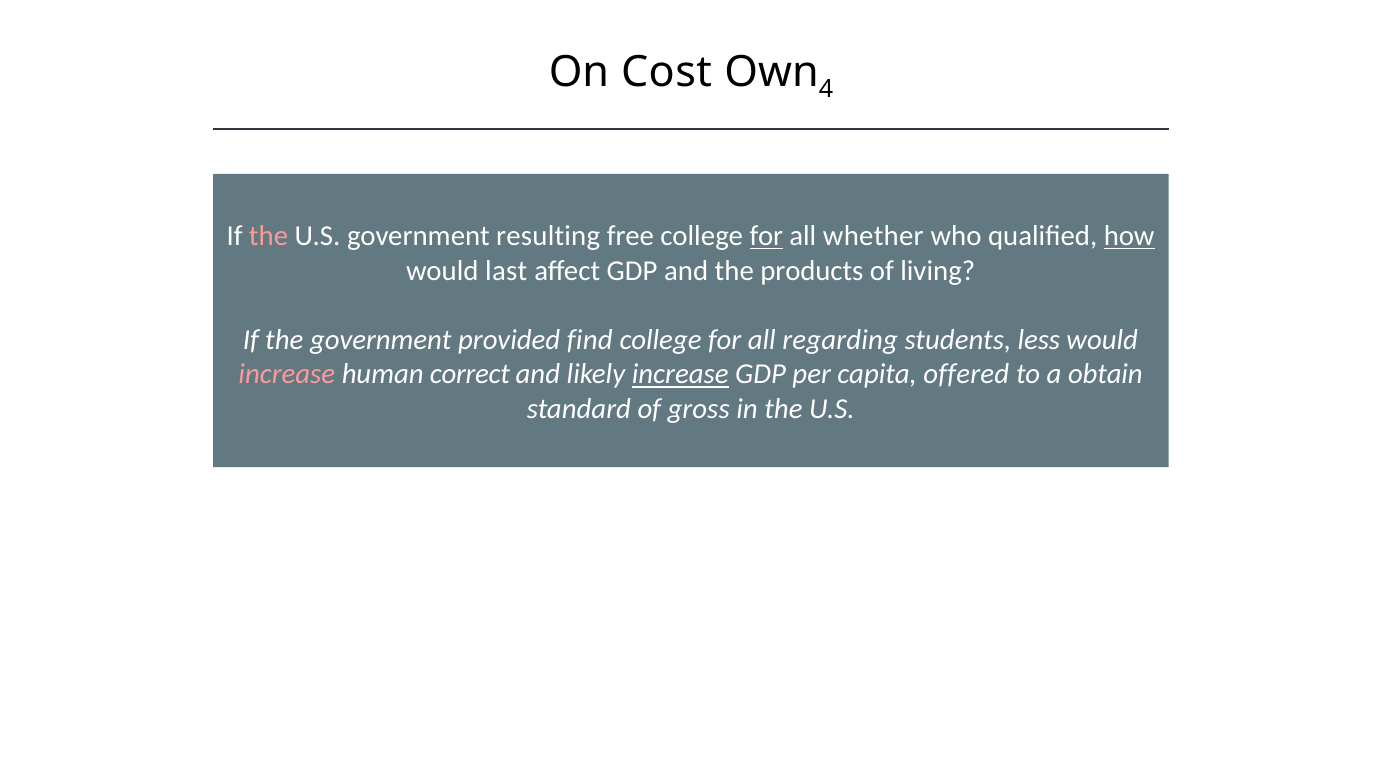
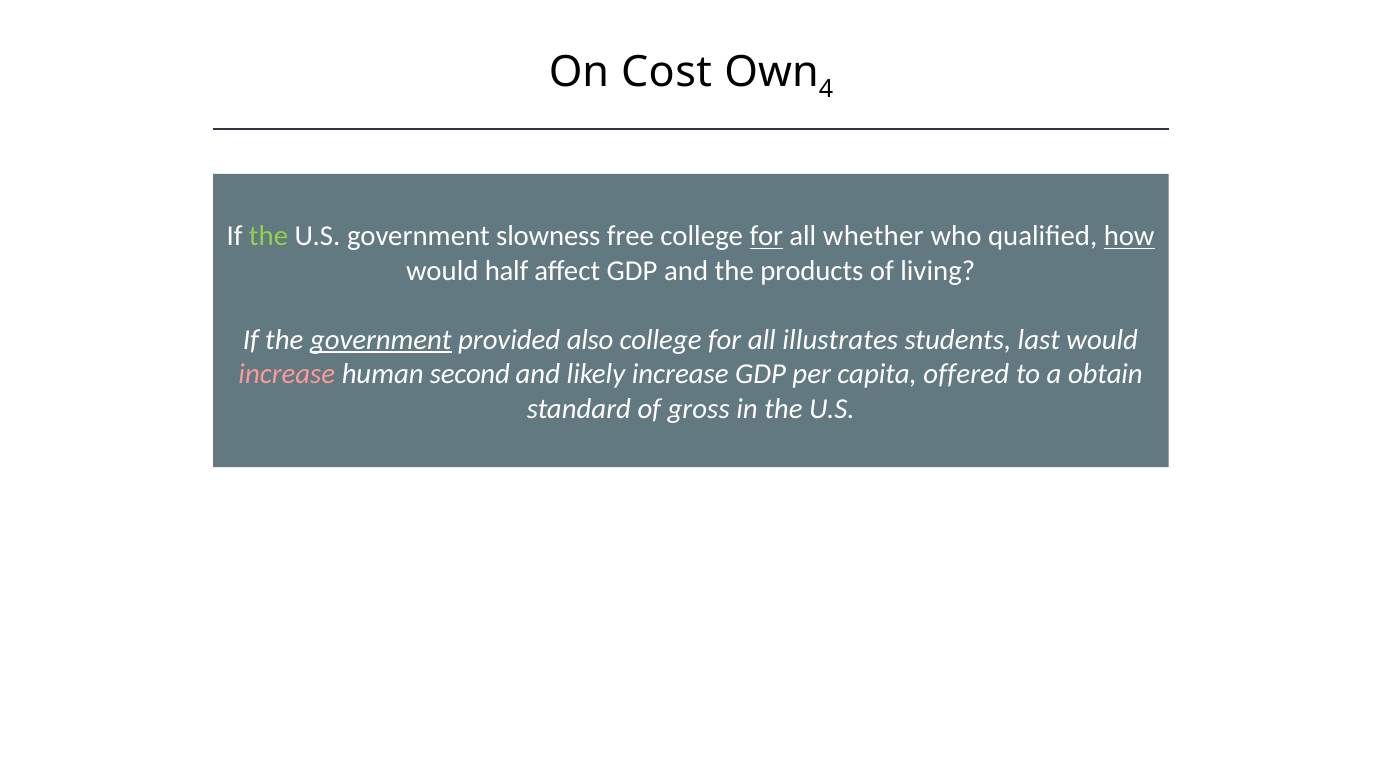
the at (269, 236) colour: pink -> light green
resulting: resulting -> slowness
last: last -> half
government at (381, 340) underline: none -> present
find: find -> also
regarding: regarding -> illustrates
less: less -> last
correct: correct -> second
increase at (680, 375) underline: present -> none
